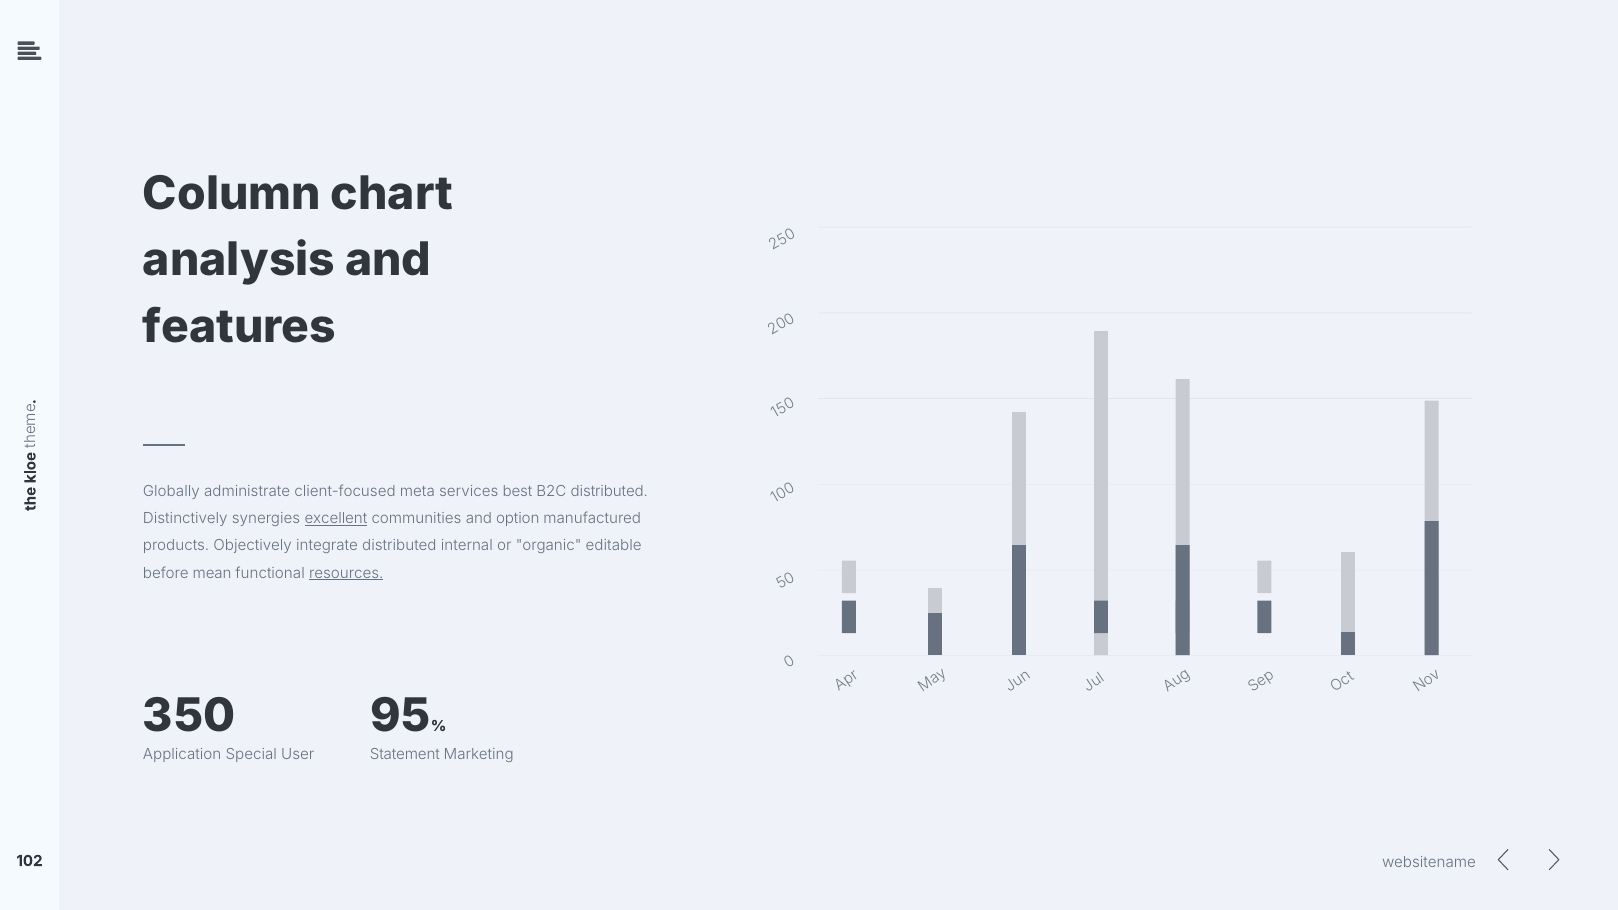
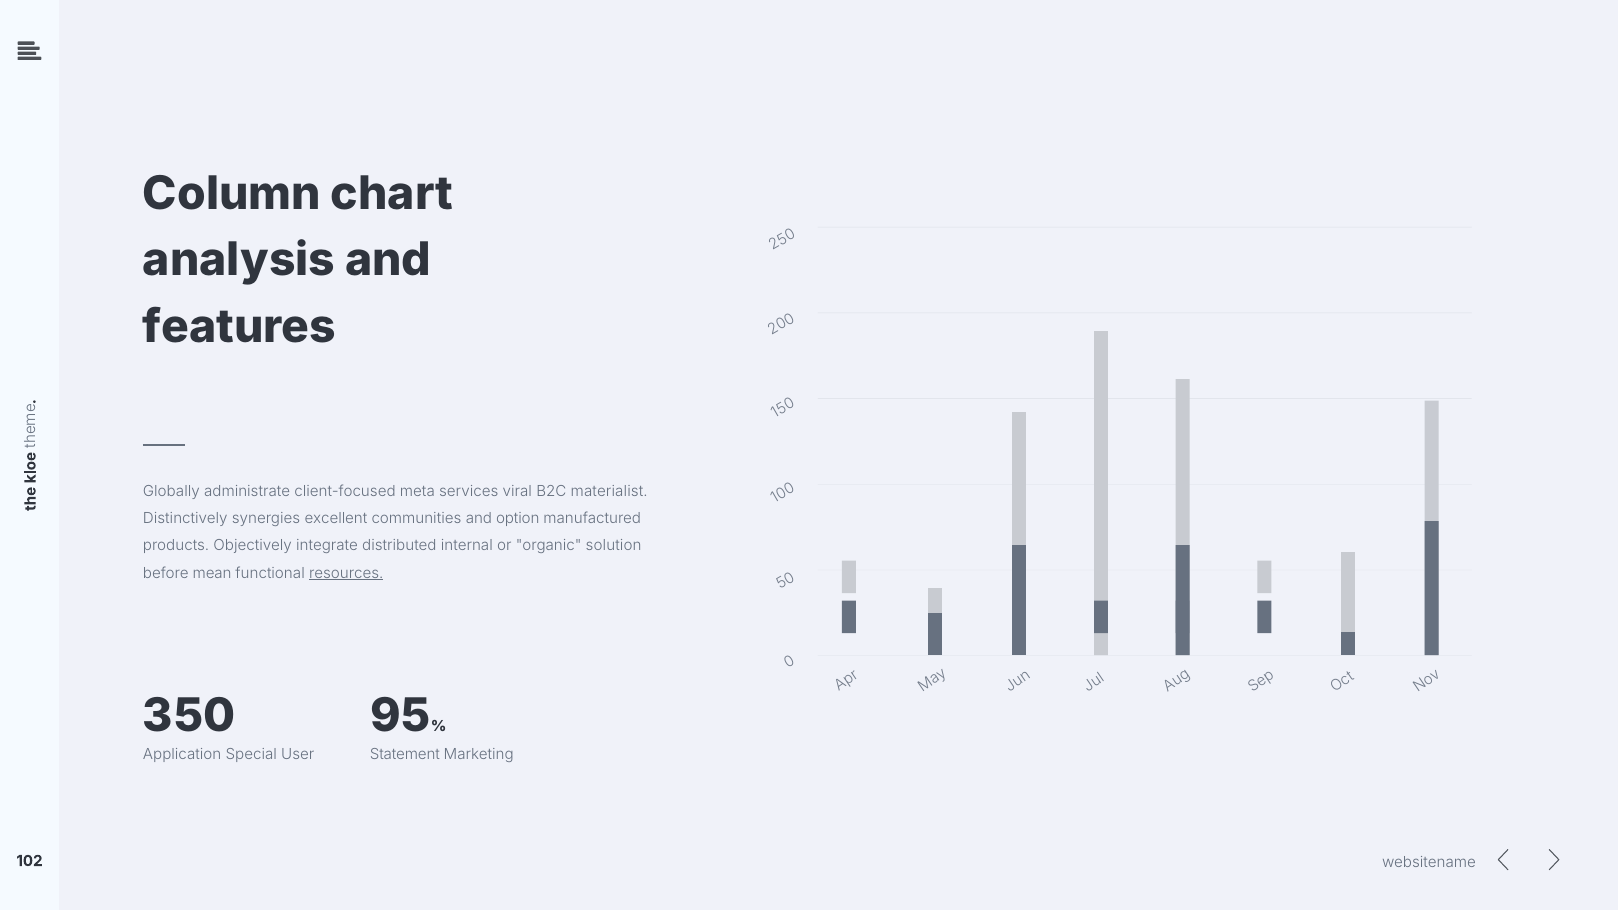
best: best -> viral
B2C distributed: distributed -> materialist
excellent underline: present -> none
editable: editable -> solution
